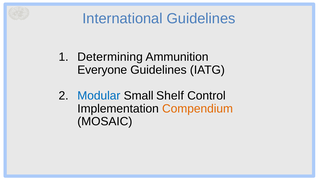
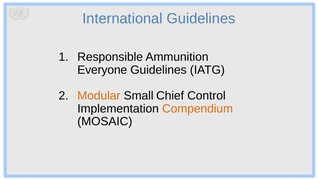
Determining: Determining -> Responsible
Modular colour: blue -> orange
Shelf: Shelf -> Chief
